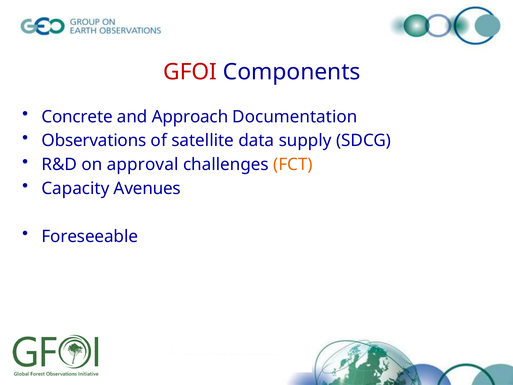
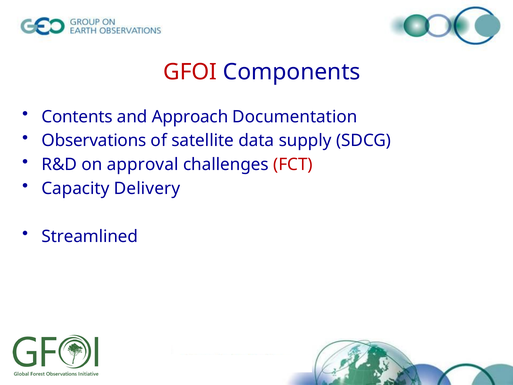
Concrete: Concrete -> Contents
FCT colour: orange -> red
Avenues: Avenues -> Delivery
Foreseeable: Foreseeable -> Streamlined
